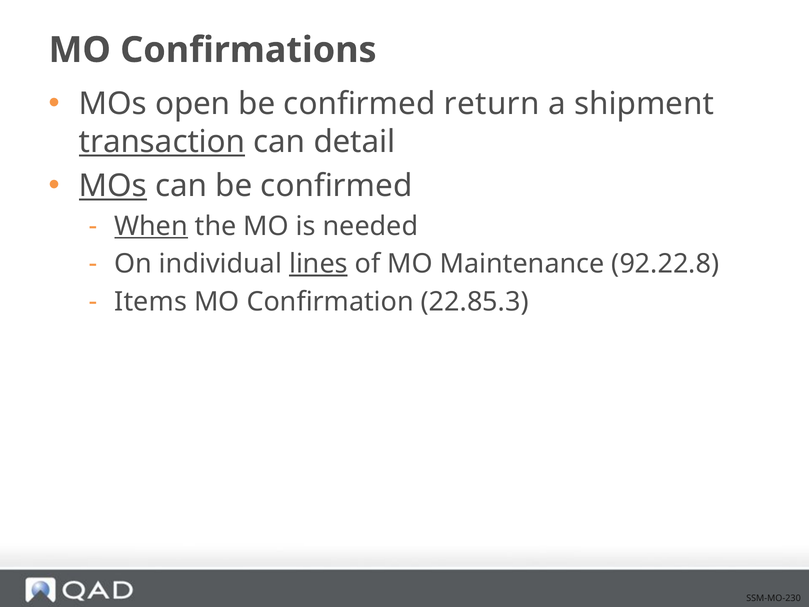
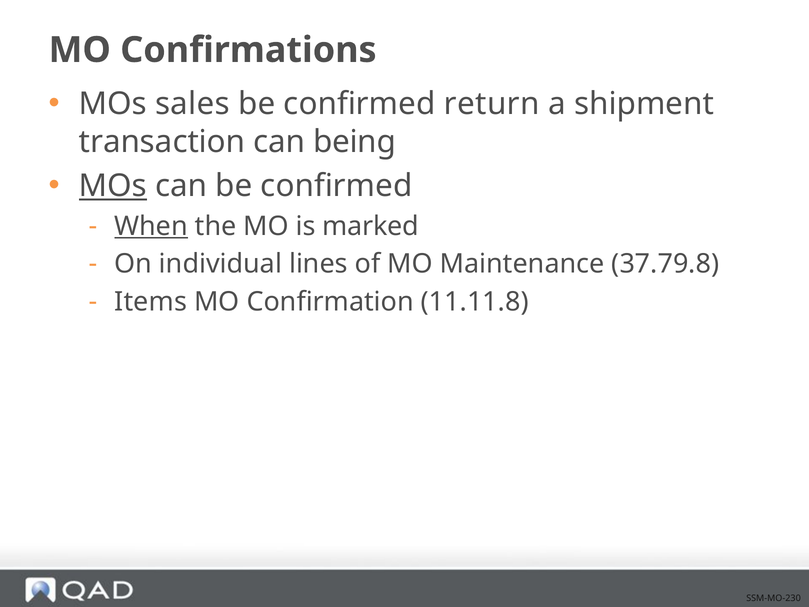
open: open -> sales
transaction underline: present -> none
detail: detail -> being
needed: needed -> marked
lines underline: present -> none
92.22.8: 92.22.8 -> 37.79.8
22.85.3: 22.85.3 -> 11.11.8
